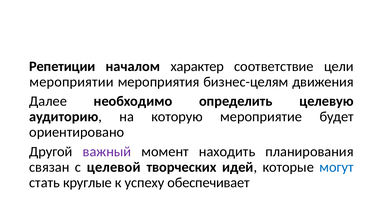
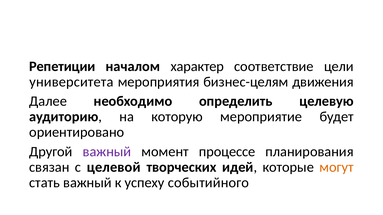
мероприятии: мероприятии -> университета
находить: находить -> процессе
могут colour: blue -> orange
стать круглые: круглые -> важный
обеспечивает: обеспечивает -> событийного
